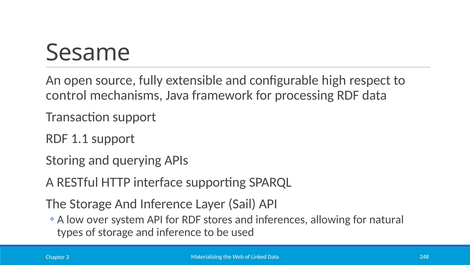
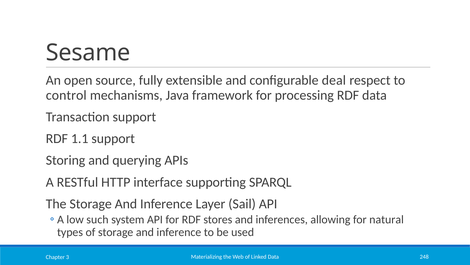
high: high -> deal
over: over -> such
